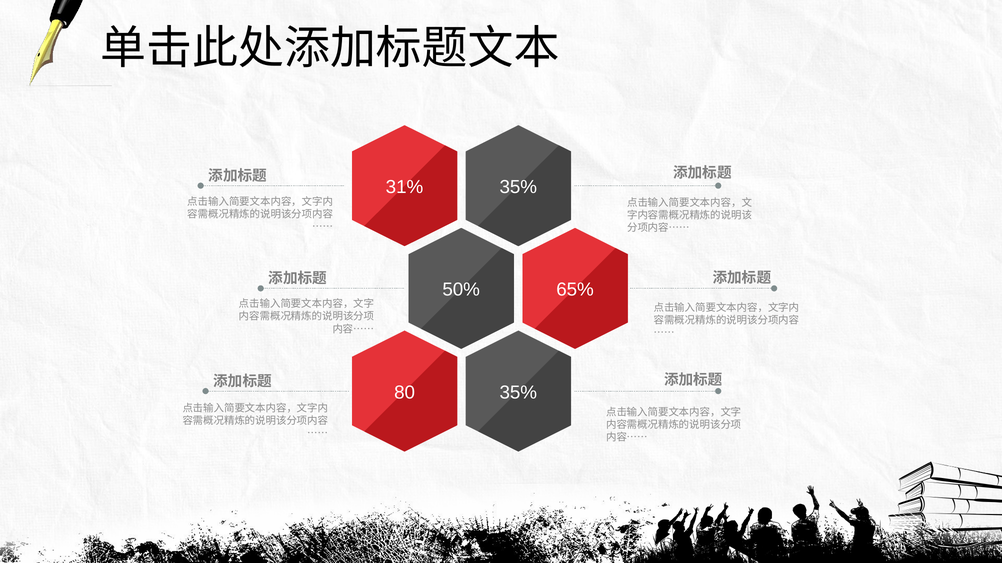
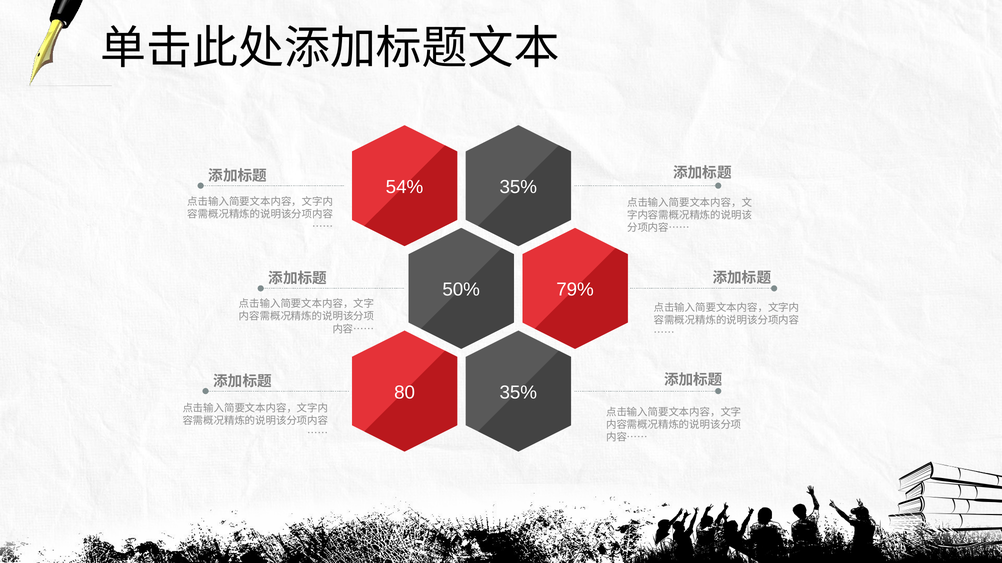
31%: 31% -> 54%
65%: 65% -> 79%
